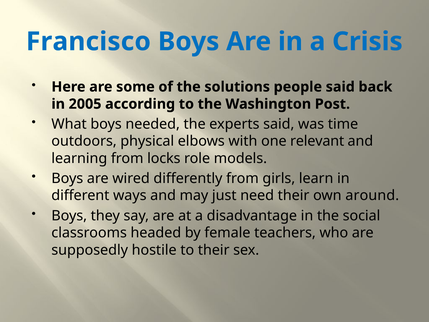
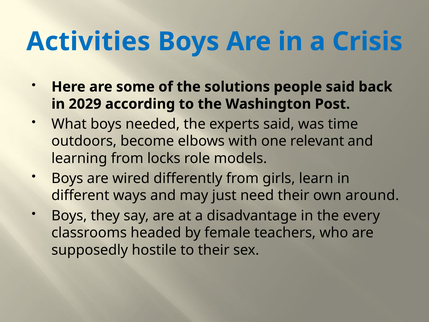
Francisco: Francisco -> Activities
2005: 2005 -> 2029
physical: physical -> become
social: social -> every
